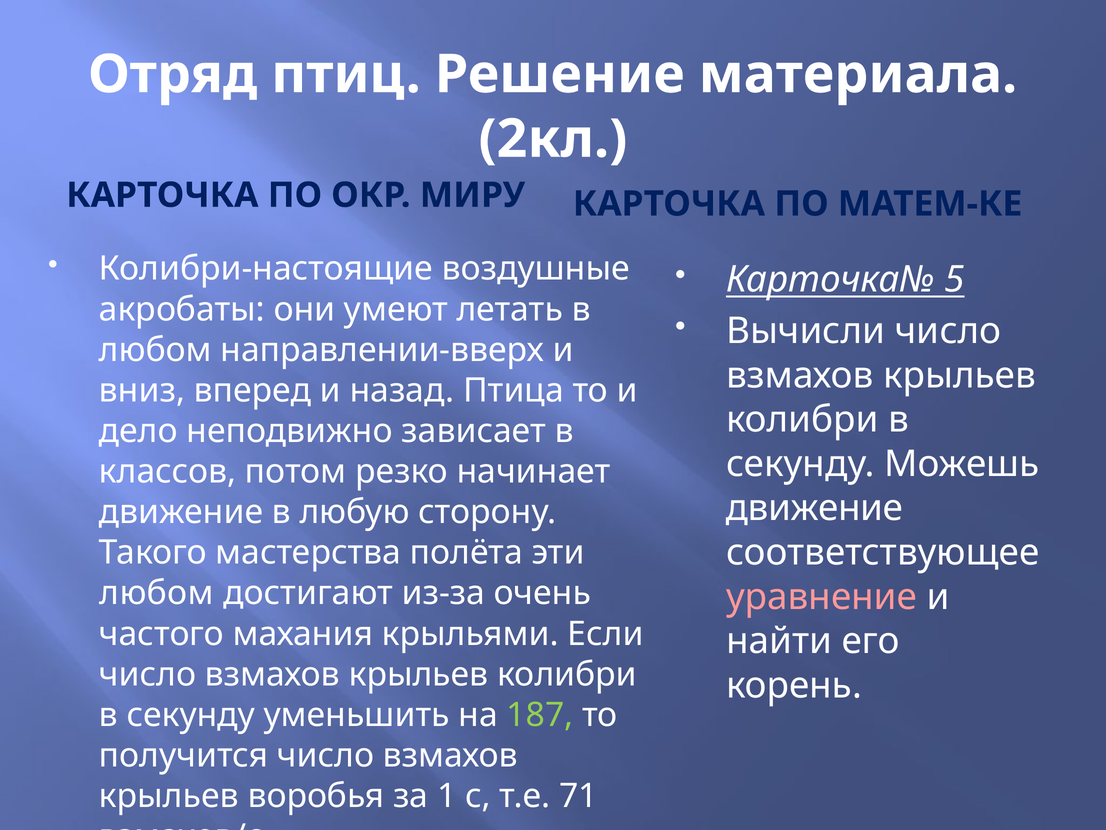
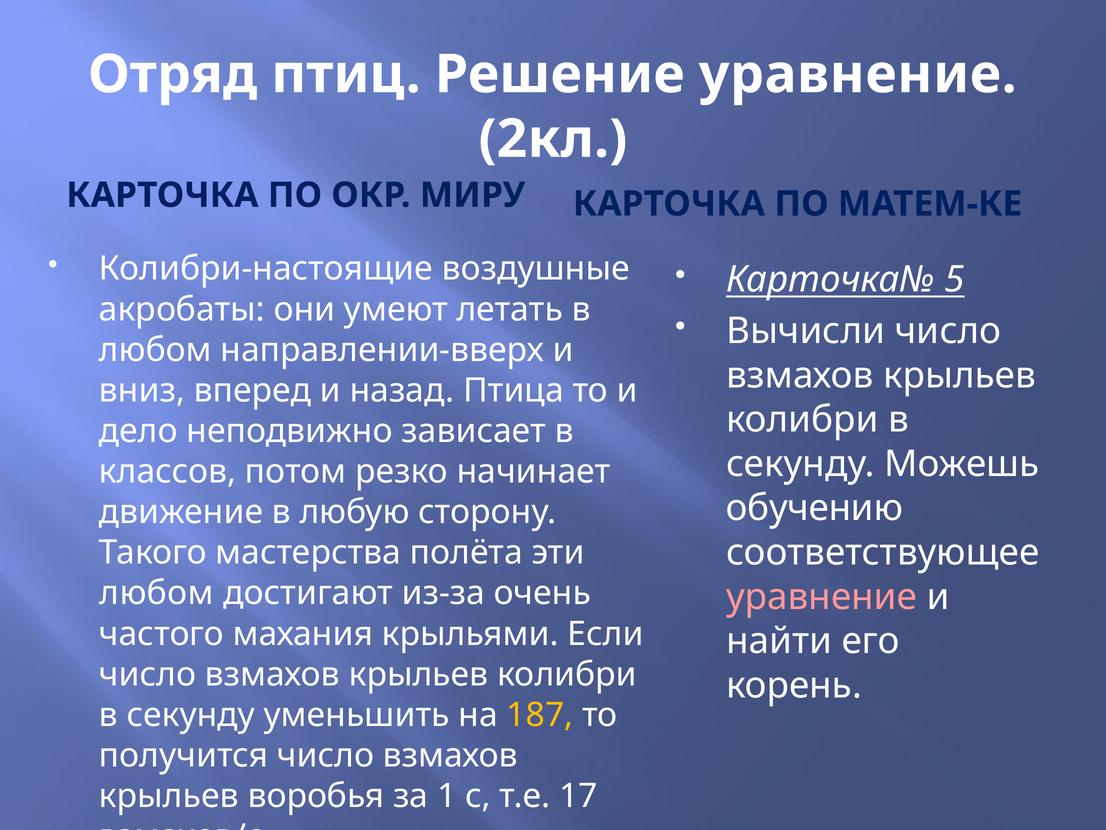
Решение материала: материала -> уравнение
движение at (814, 508): движение -> обучению
187 colour: light green -> yellow
71: 71 -> 17
